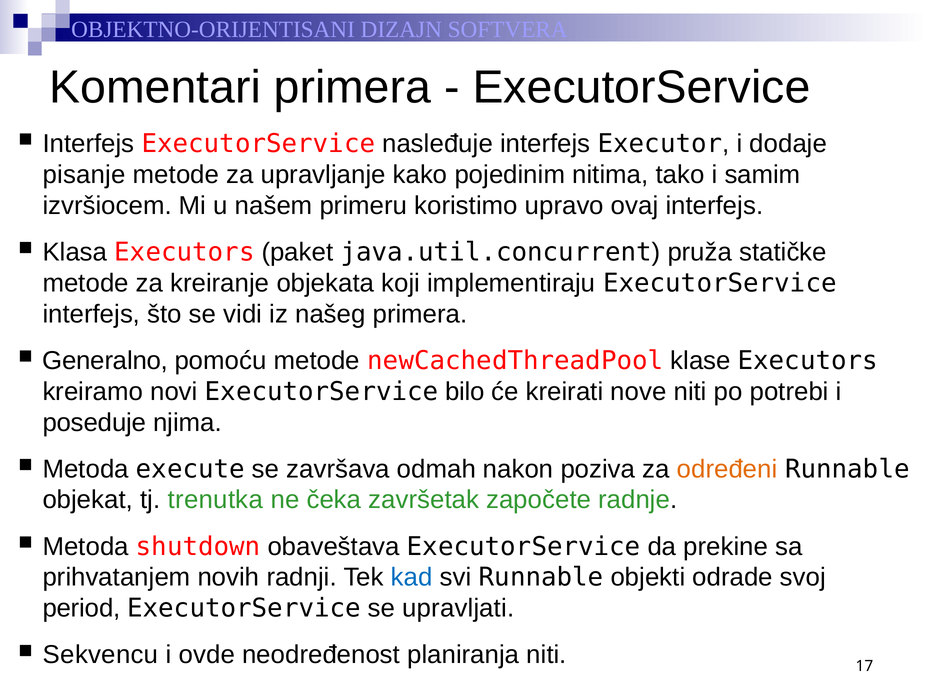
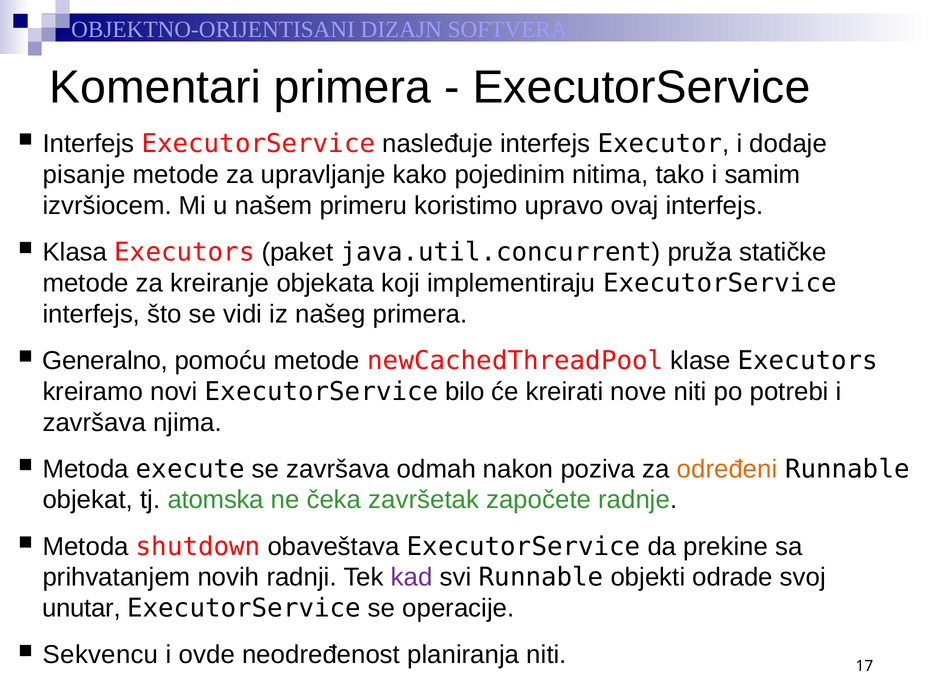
poseduje at (94, 422): poseduje -> završava
trenutka: trenutka -> atomska
kad colour: blue -> purple
period: period -> unutar
upravljati: upravljati -> operacije
